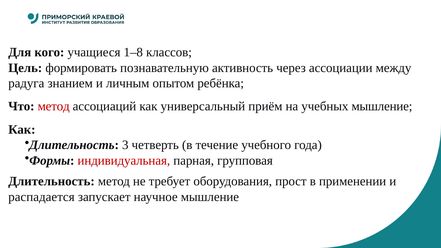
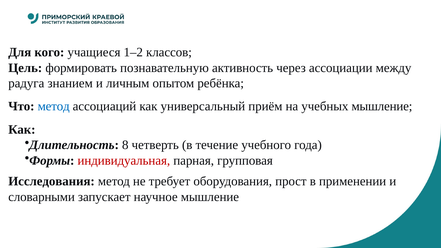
1–8: 1–8 -> 1–2
метод at (54, 106) colour: red -> blue
3: 3 -> 8
Длительность at (51, 181): Длительность -> Исследования
распадается: распадается -> словарными
